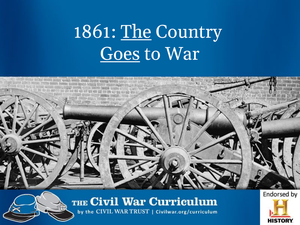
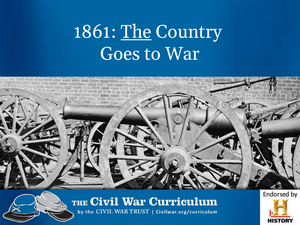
Goes underline: present -> none
